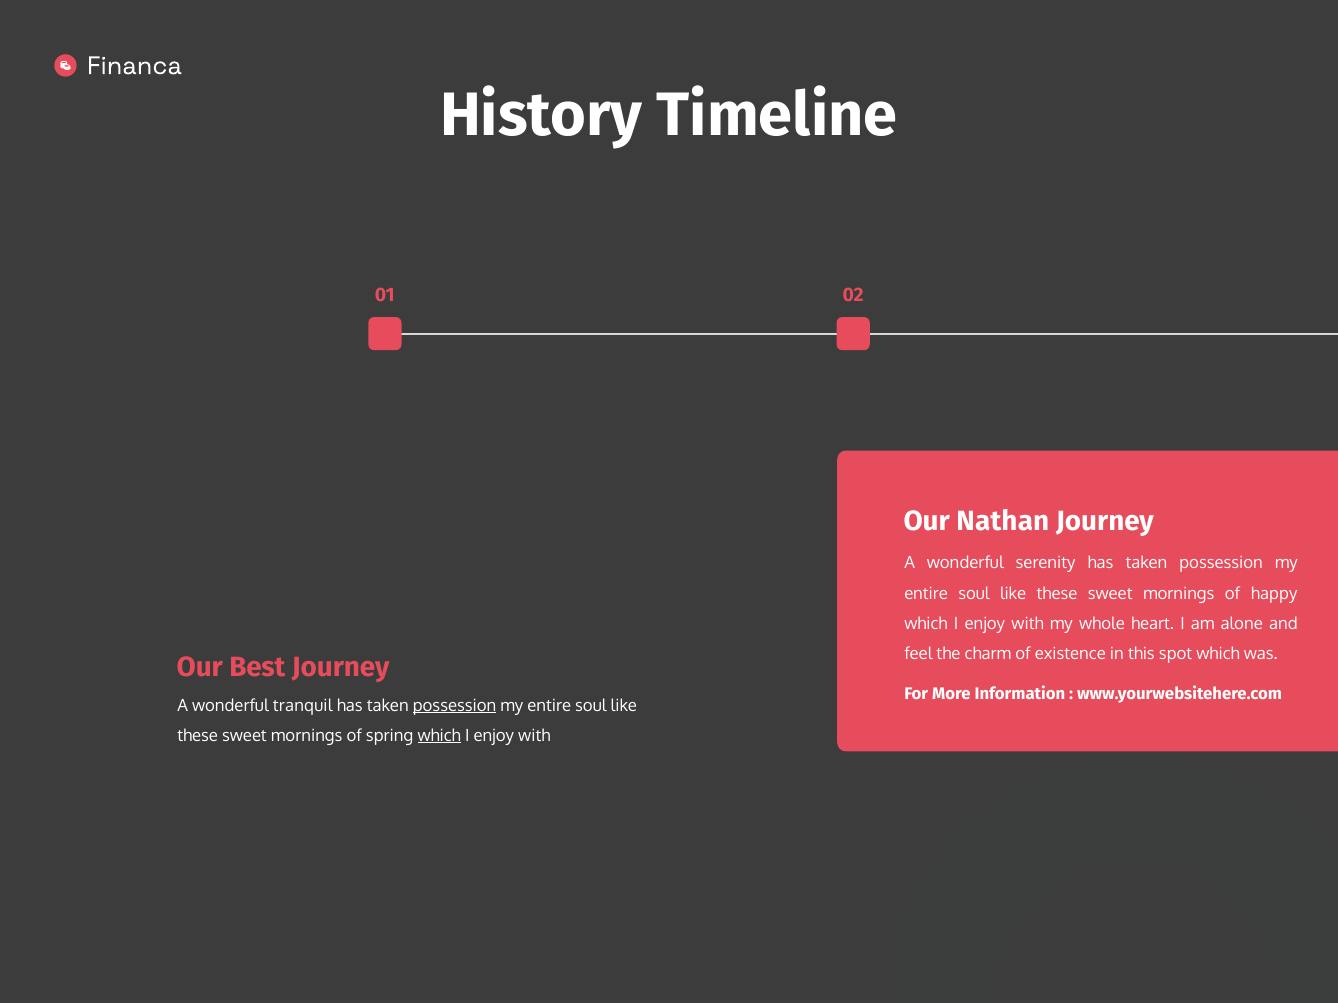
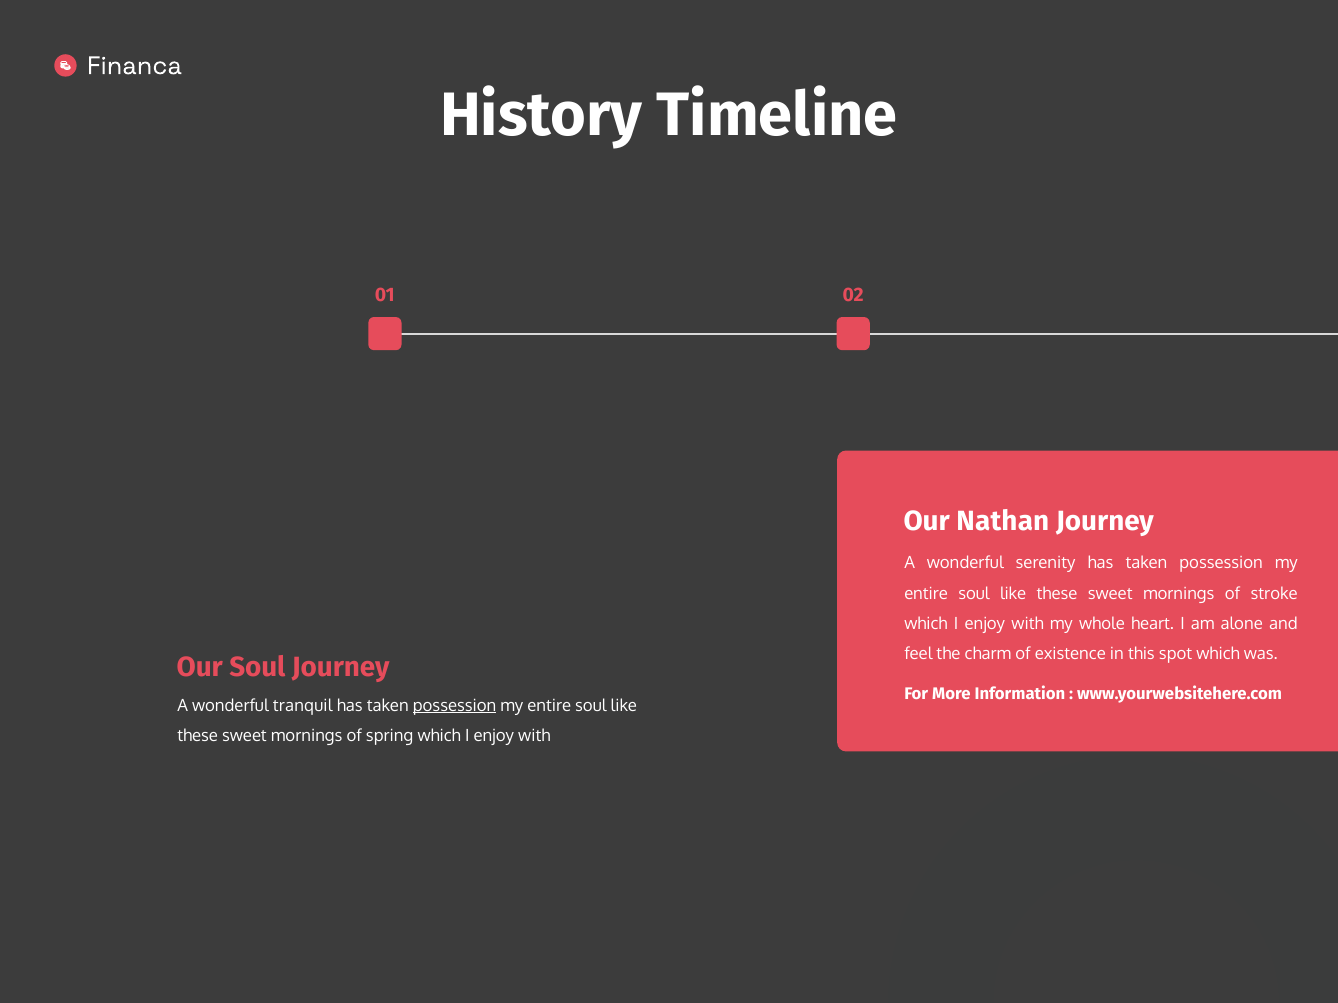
happy: happy -> stroke
Our Best: Best -> Soul
which at (439, 736) underline: present -> none
